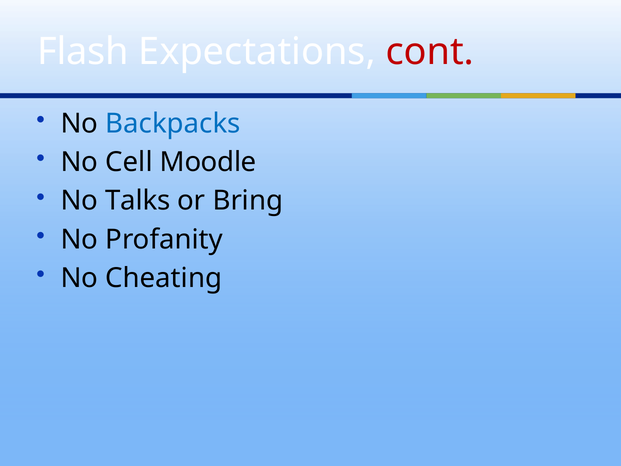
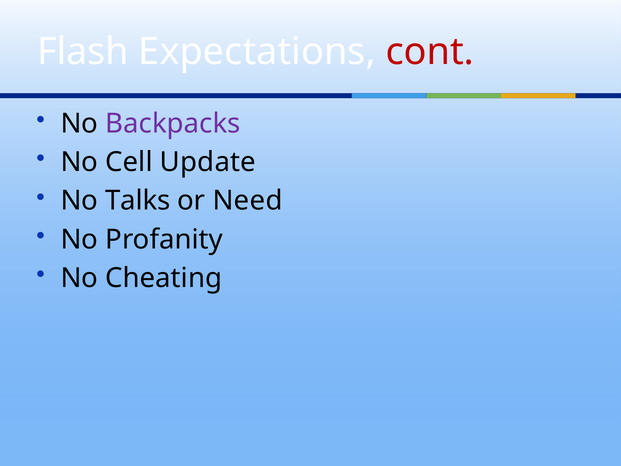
Backpacks colour: blue -> purple
Moodle: Moodle -> Update
Bring: Bring -> Need
